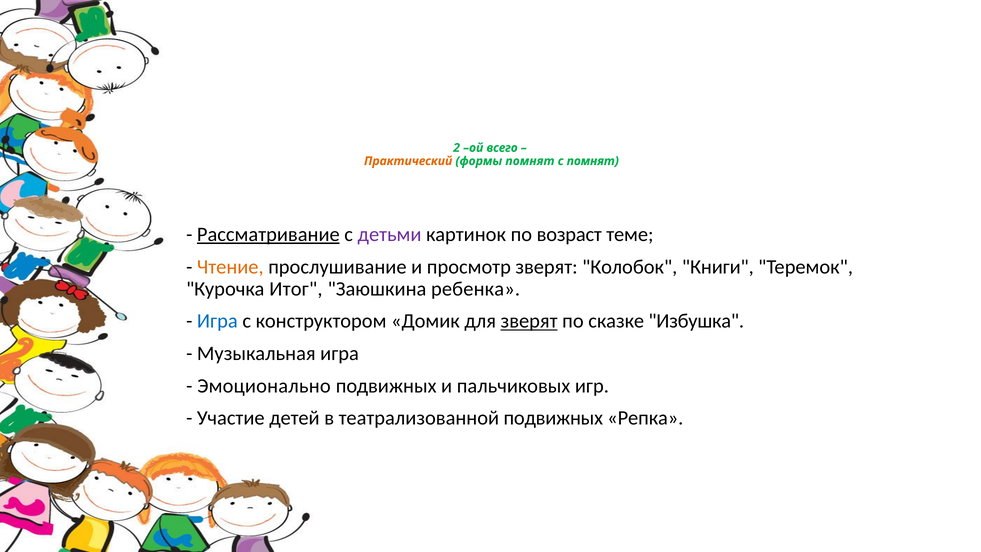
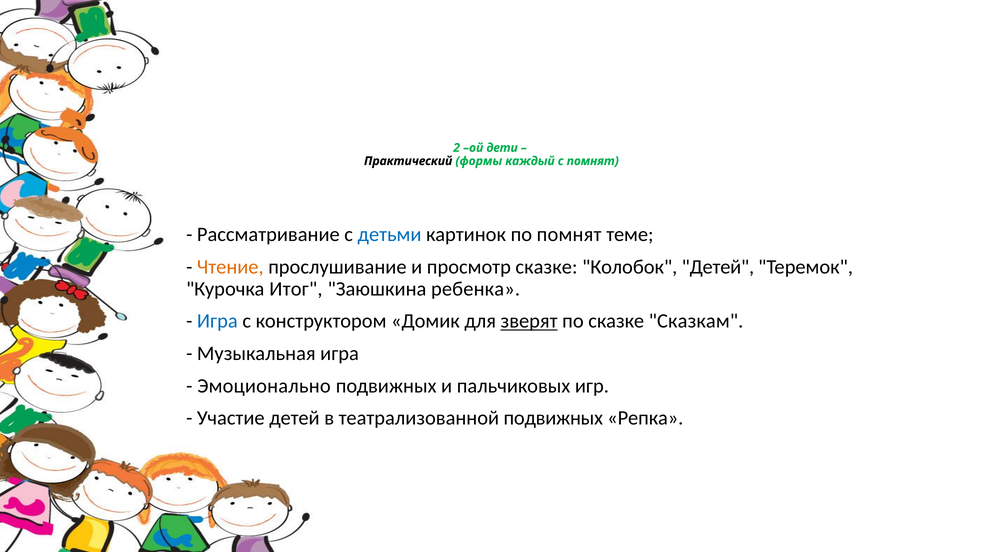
всего: всего -> дети
Практический colour: orange -> black
формы помнят: помнят -> каждый
Рассматривание underline: present -> none
детьми colour: purple -> blue
по возраст: возраст -> помнят
просмотр зверят: зверят -> сказке
Колобок Книги: Книги -> Детей
Избушка: Избушка -> Сказкам
